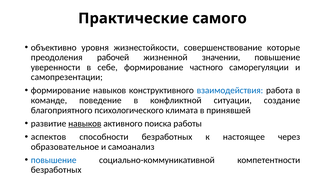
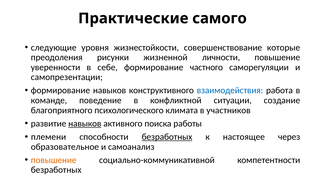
объективно: объективно -> следующие
рабочей: рабочей -> рисунки
значении: значении -> личности
принявшей: принявшей -> участников
аспектов: аспектов -> племени
безработных at (167, 137) underline: none -> present
повышение at (54, 160) colour: blue -> orange
